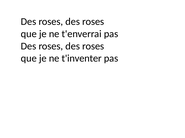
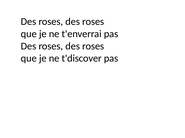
t'inventer: t'inventer -> t'discover
